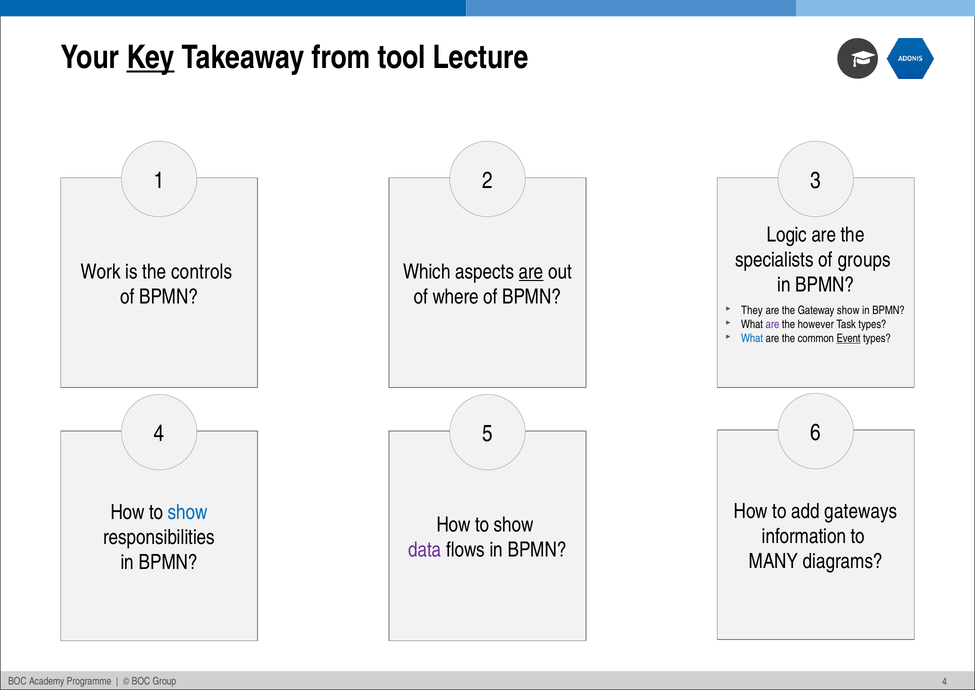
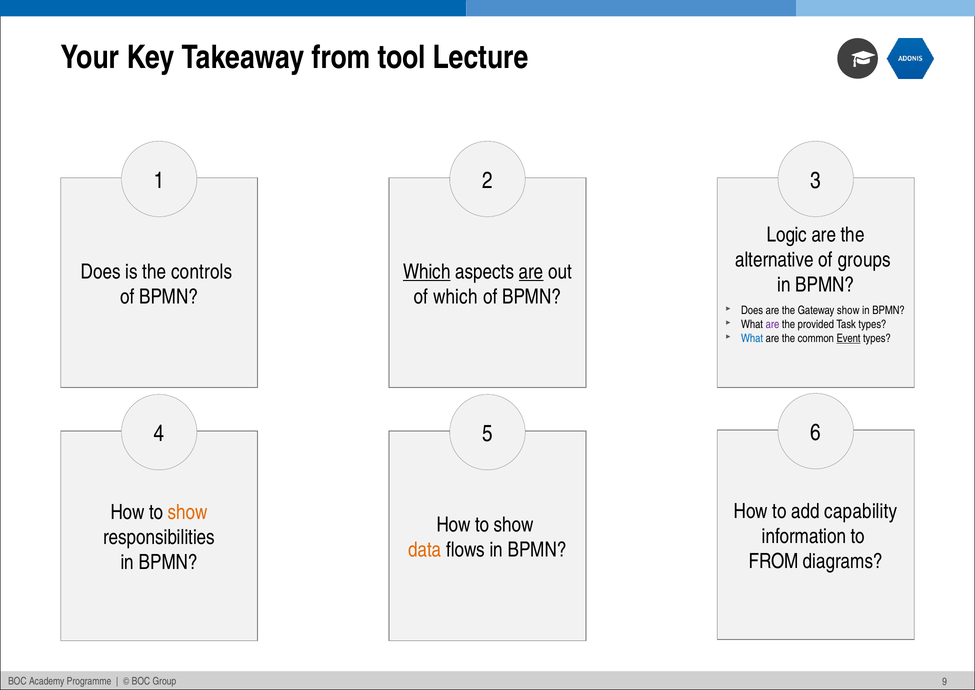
Key underline: present -> none
specialists: specialists -> alternative
Work at (101, 271): Work -> Does
Which at (427, 271) underline: none -> present
of where: where -> which
They at (752, 310): They -> Does
however: however -> provided
gateways: gateways -> capability
show at (188, 512) colour: blue -> orange
data colour: purple -> orange
MANY at (774, 561): MANY -> FROM
4 at (945, 681): 4 -> 9
